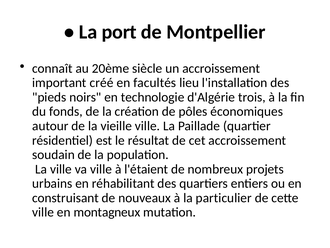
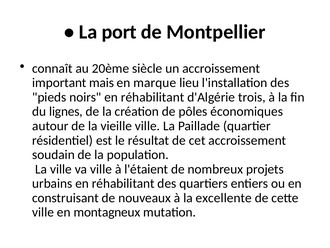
créé: créé -> mais
facultés: facultés -> marque
noirs en technologie: technologie -> réhabilitant
fonds: fonds -> lignes
particulier: particulier -> excellente
